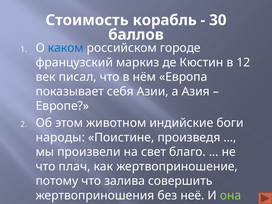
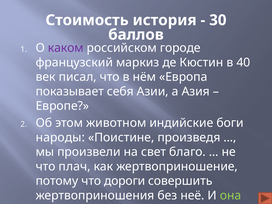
корабль: корабль -> история
каком colour: blue -> purple
12: 12 -> 40
залива: залива -> дороги
